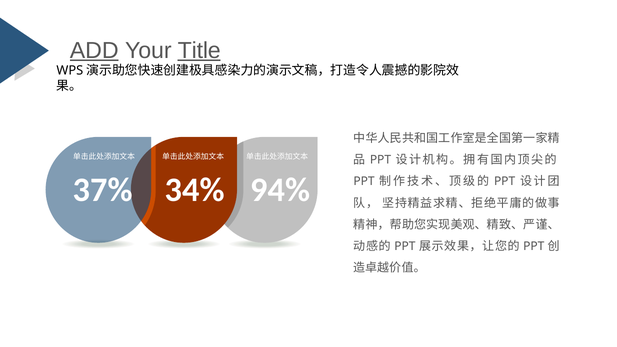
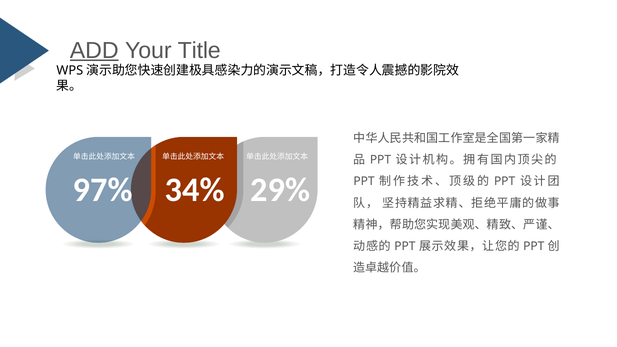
Title underline: present -> none
37%: 37% -> 97%
94%: 94% -> 29%
